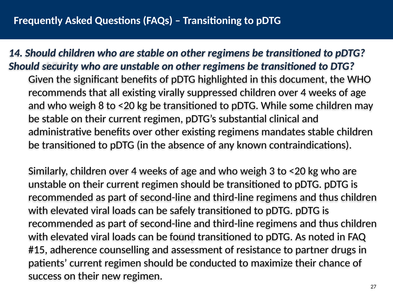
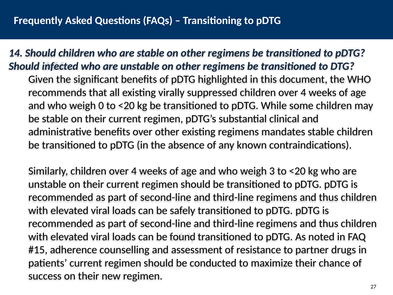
security: security -> infected
8: 8 -> 0
